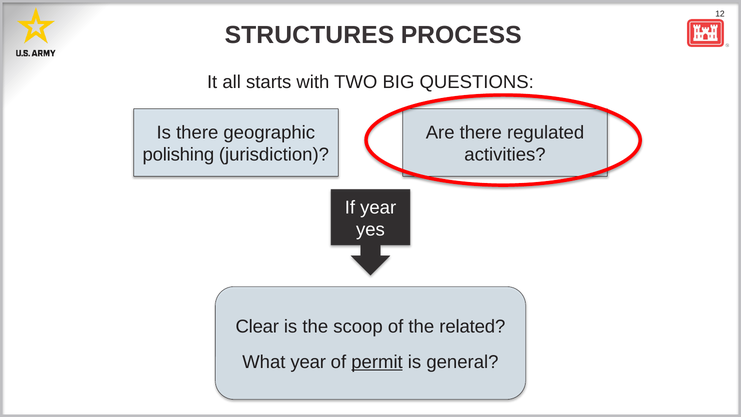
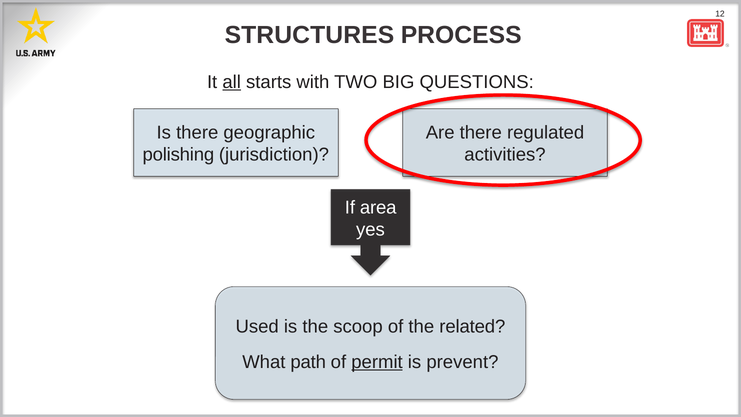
all underline: none -> present
If year: year -> area
Clear: Clear -> Used
What year: year -> path
general: general -> prevent
